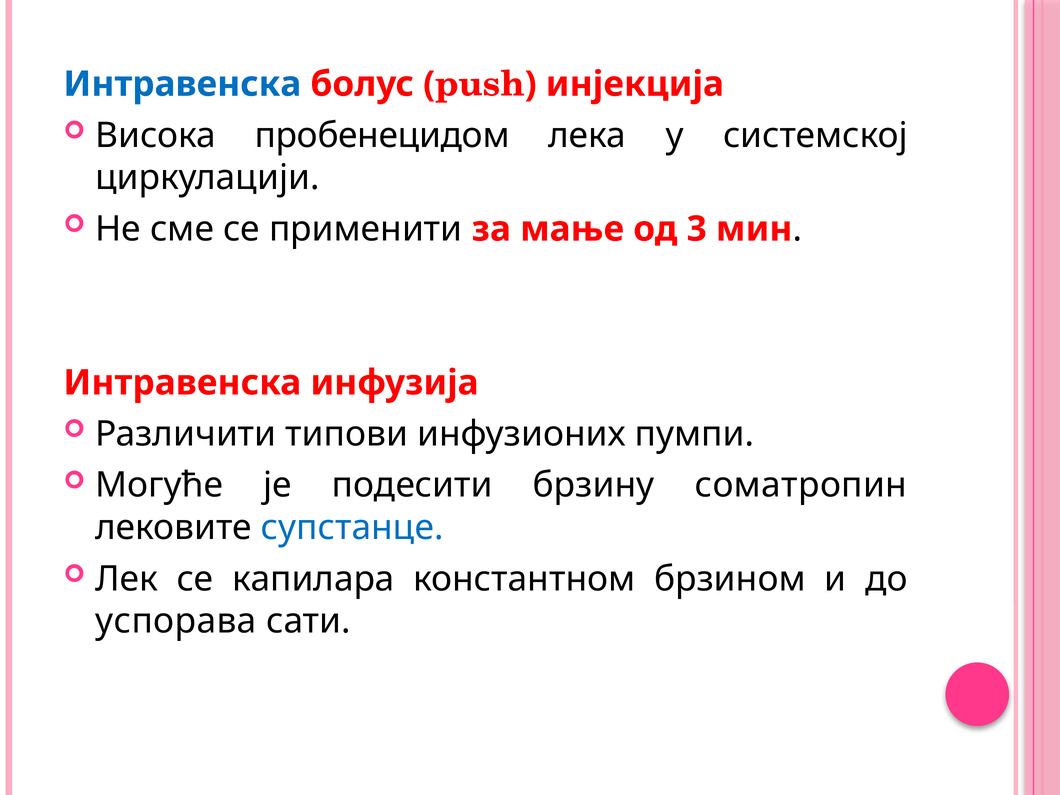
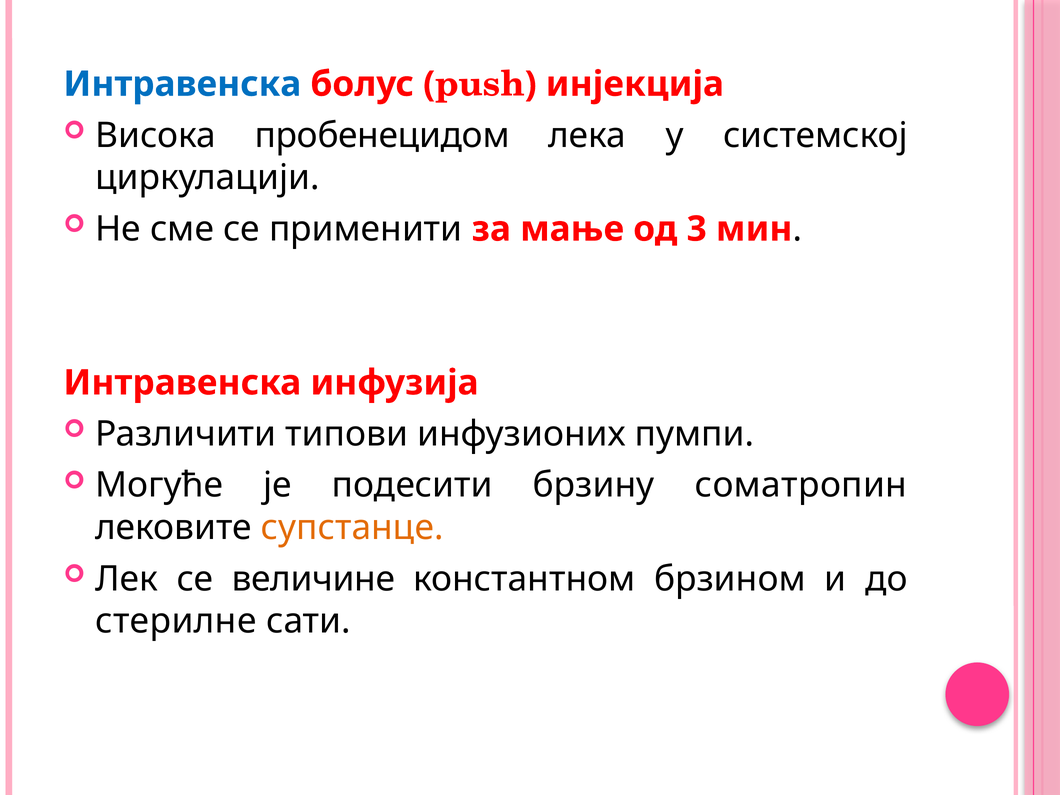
супстанце colour: blue -> orange
капилара: капилара -> величине
успорава: успорава -> стерилне
